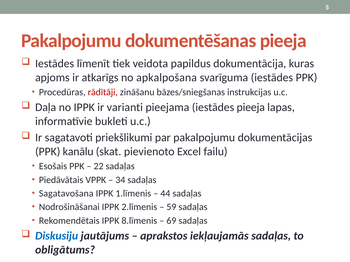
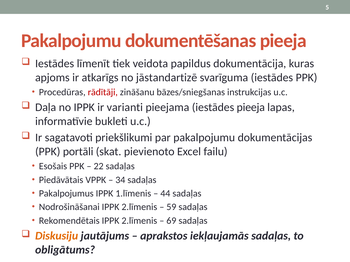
apkalpošana: apkalpošana -> jāstandartizē
kanālu: kanālu -> portāli
Sagatavošana: Sagatavošana -> Pakalpojumus
Rekomendētais IPPK 8.līmenis: 8.līmenis -> 2.līmenis
Diskusiju colour: blue -> orange
